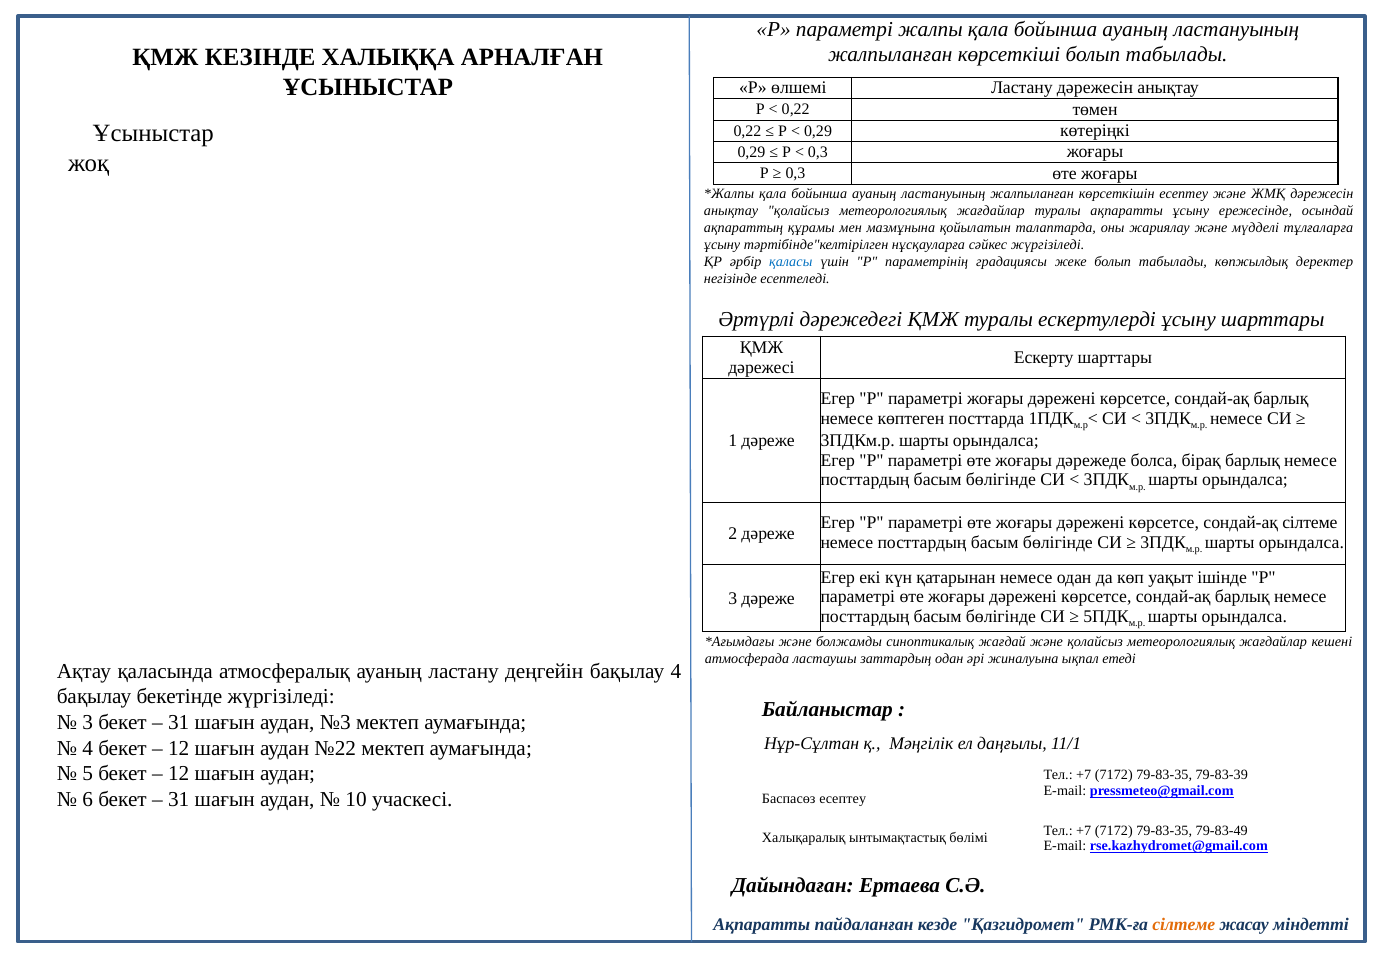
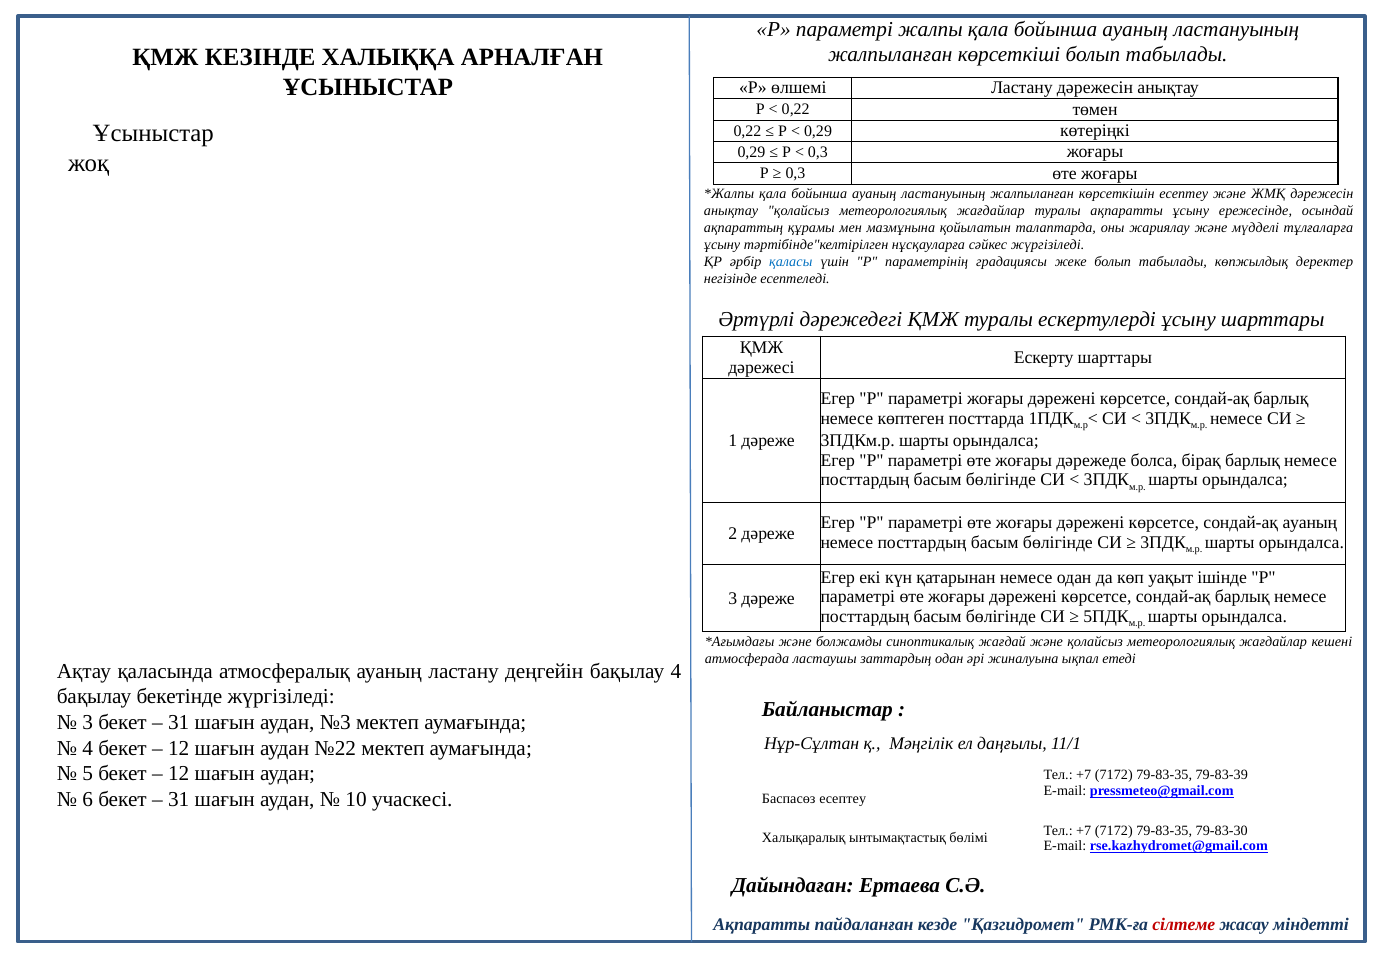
сондай-ақ сілтеме: сілтеме -> ауаның
79-83-49: 79-83-49 -> 79-83-30
сілтеме at (1184, 924) colour: orange -> red
